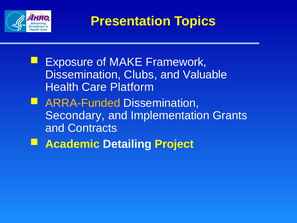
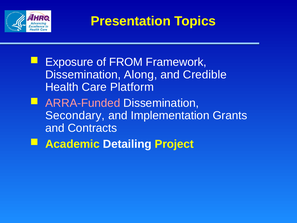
MAKE: MAKE -> FROM
Clubs: Clubs -> Along
Valuable: Valuable -> Credible
ARRA-Funded colour: yellow -> pink
